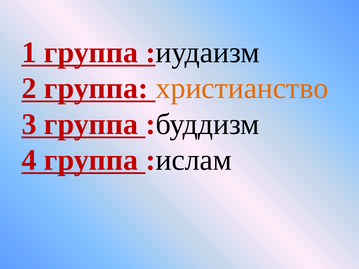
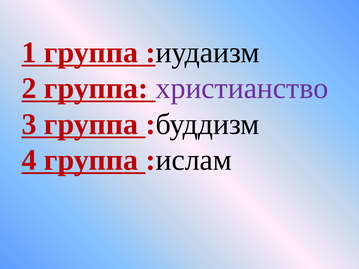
христианство colour: orange -> purple
